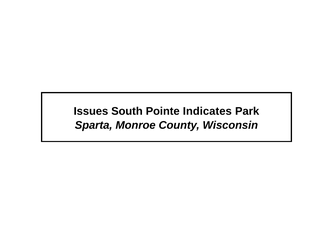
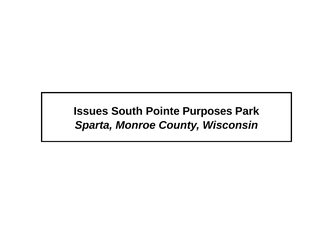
Indicates: Indicates -> Purposes
